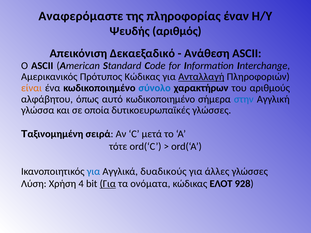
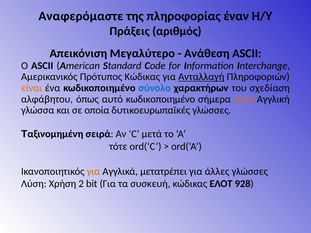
Ψευδής: Ψευδής -> Πράξεις
Δεκαεξαδικό: Δεκαεξαδικό -> Μεγαλύτερο
αριθμούς: αριθμούς -> σχεδίαση
στην colour: blue -> orange
για at (93, 172) colour: blue -> orange
δυαδικούς: δυαδικούς -> μετατρέπει
4: 4 -> 2
Για at (108, 184) underline: present -> none
ονόματα: ονόματα -> συσκευή
